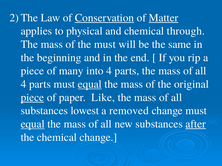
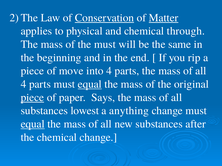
many: many -> move
Like: Like -> Says
removed: removed -> anything
after underline: present -> none
